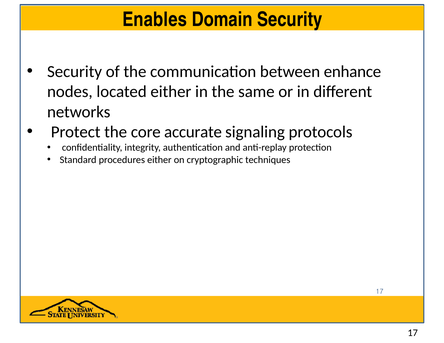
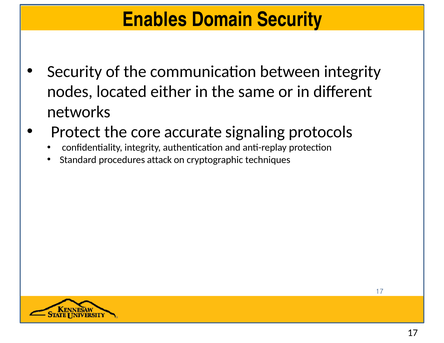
between enhance: enhance -> integrity
procedures either: either -> attack
